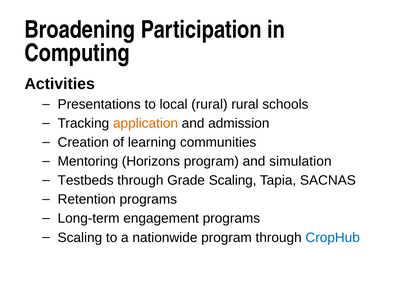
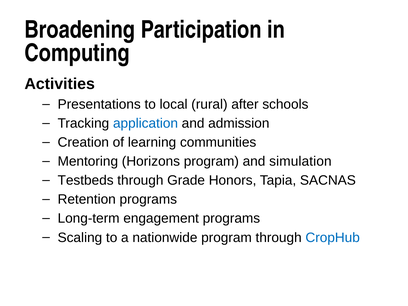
rural rural: rural -> after
application colour: orange -> blue
Grade Scaling: Scaling -> Honors
